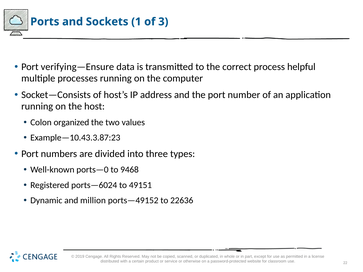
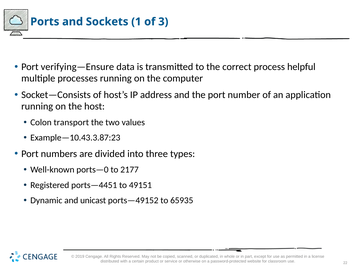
organized: organized -> transport
9468: 9468 -> 2177
ports—6024: ports—6024 -> ports—4451
million: million -> unicast
22636: 22636 -> 65935
